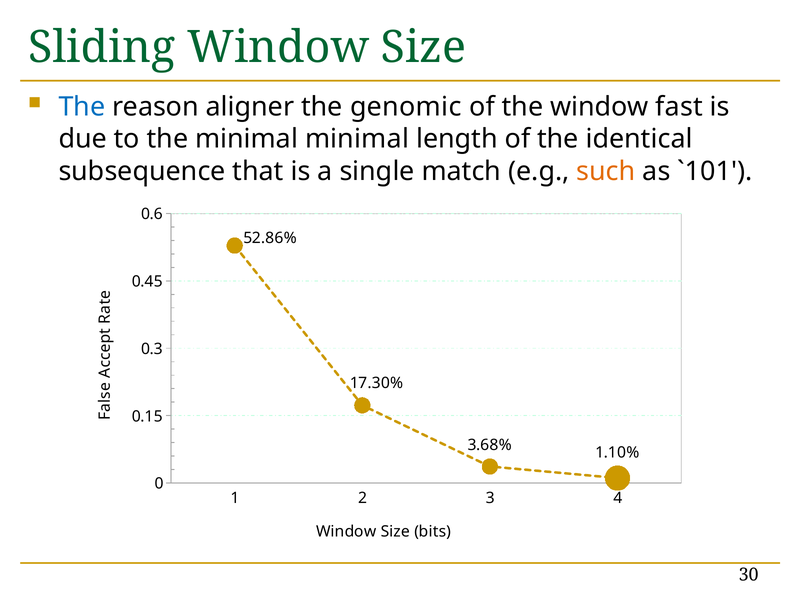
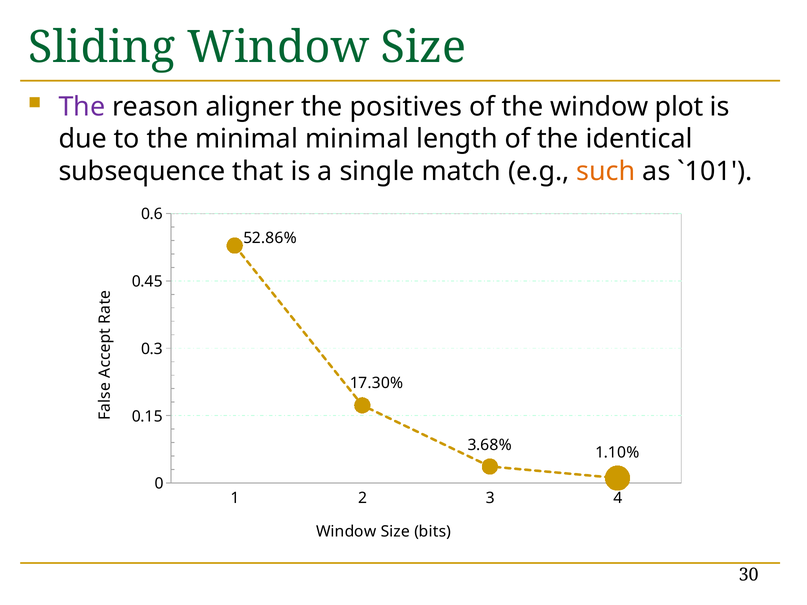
The at (82, 107) colour: blue -> purple
genomic: genomic -> positives
fast: fast -> plot
